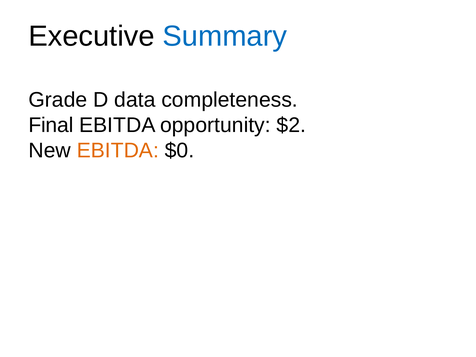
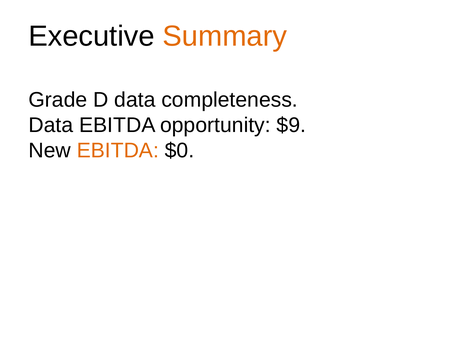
Summary colour: blue -> orange
Final at (51, 125): Final -> Data
$2: $2 -> $9
